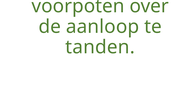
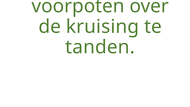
aanloop: aanloop -> kruising
